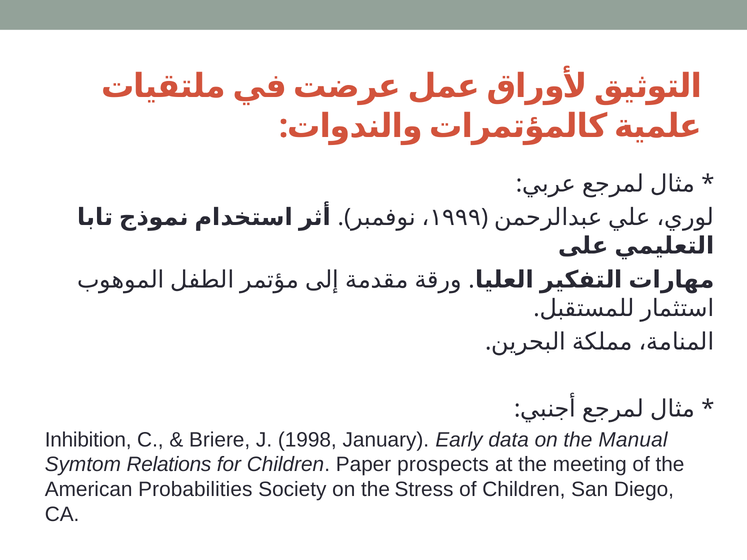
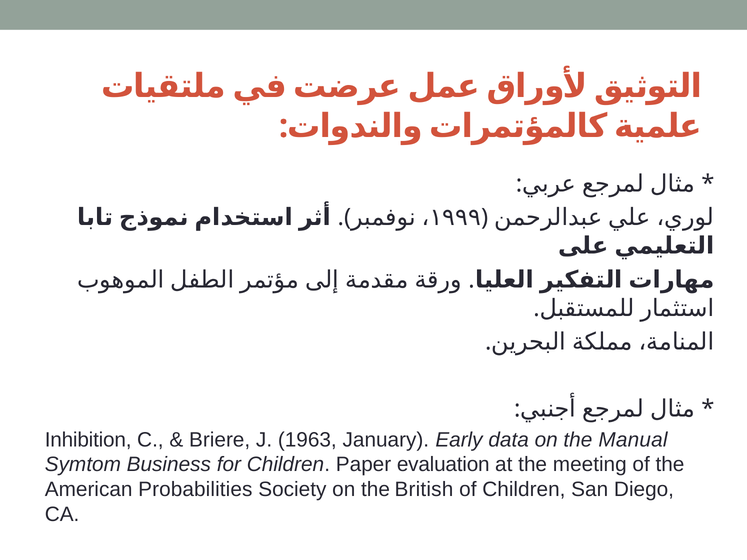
1998: 1998 -> 1963
Relations: Relations -> Business
prospects: prospects -> evaluation
Stress: Stress -> British
